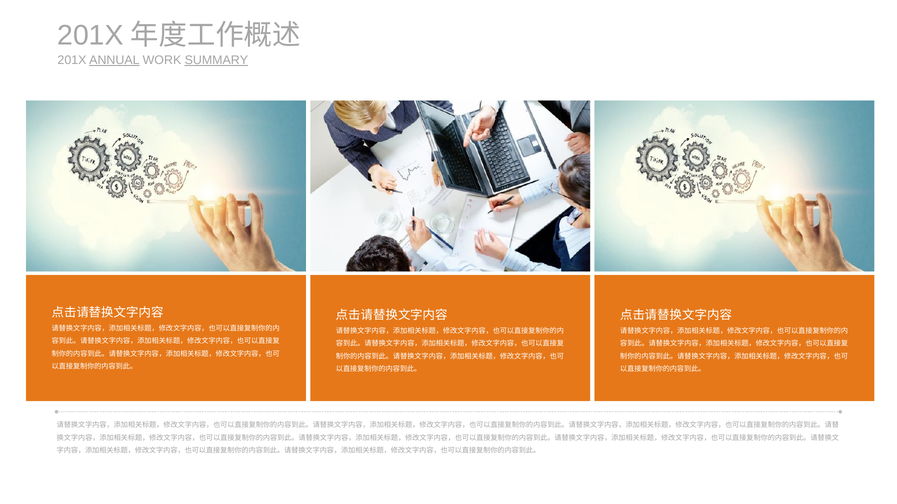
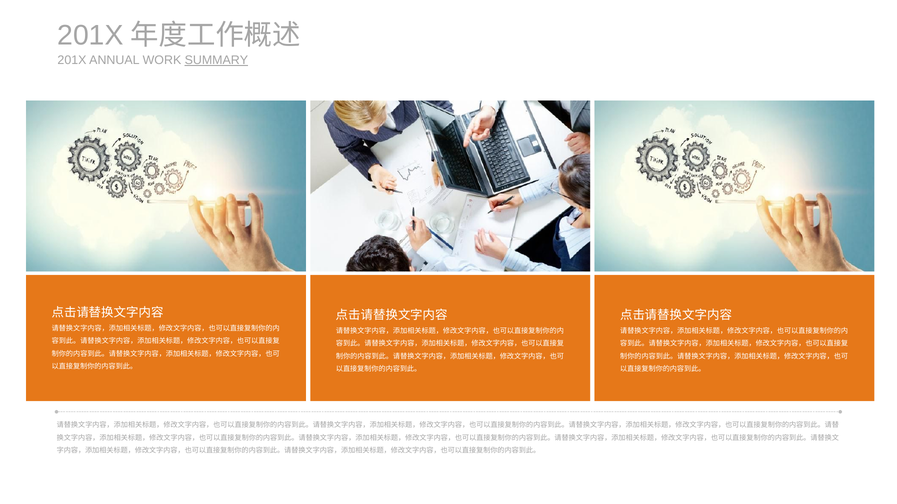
ANNUAL underline: present -> none
